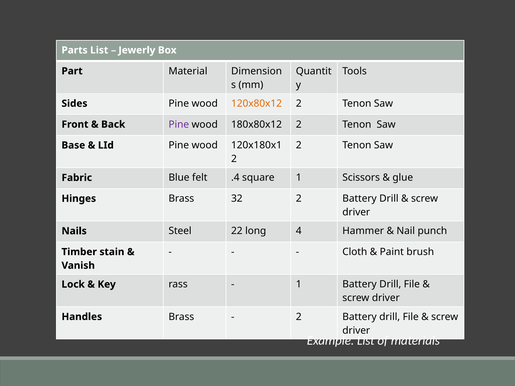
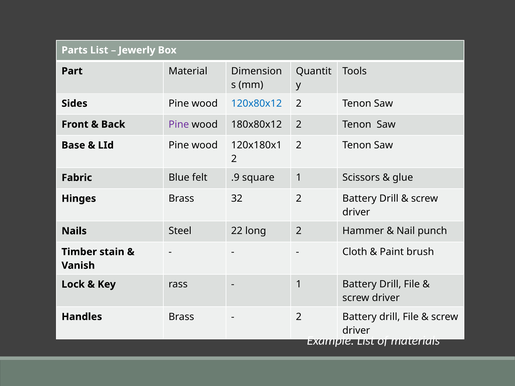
120x80x12 colour: orange -> blue
.4: .4 -> .9
long 4: 4 -> 2
